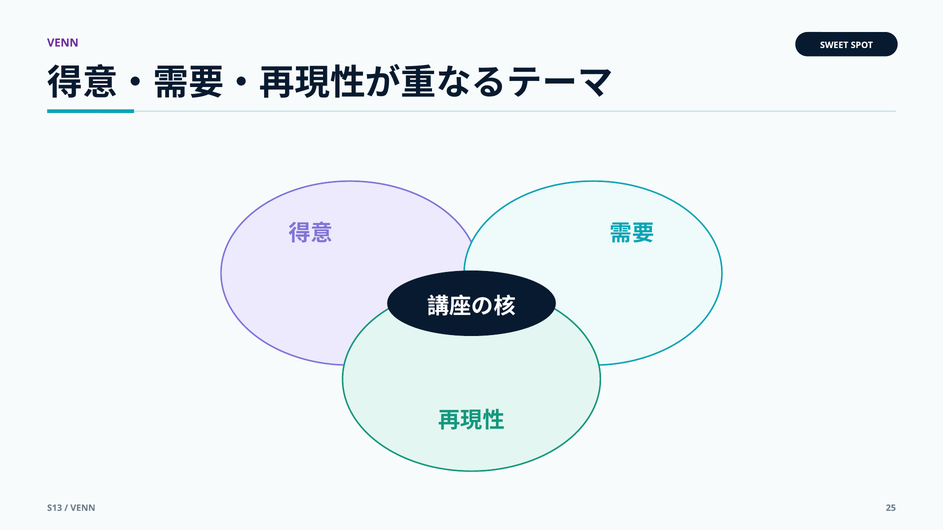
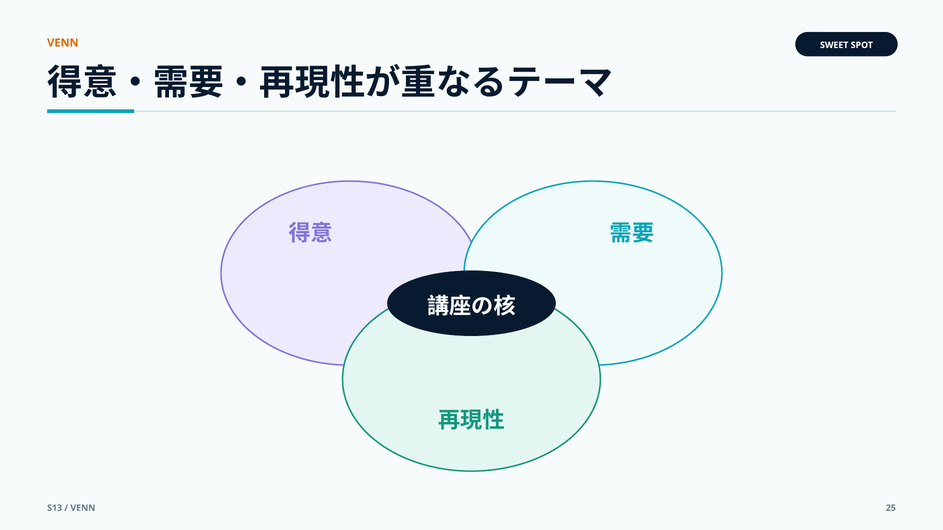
VENN at (63, 43) colour: purple -> orange
